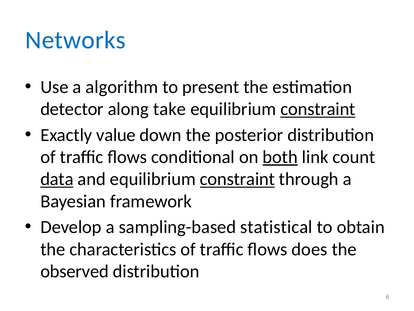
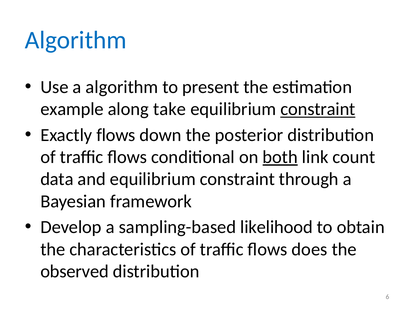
Networks at (76, 40): Networks -> Algorithm
detector: detector -> example
Exactly value: value -> flows
data underline: present -> none
constraint at (237, 179) underline: present -> none
statistical: statistical -> likelihood
